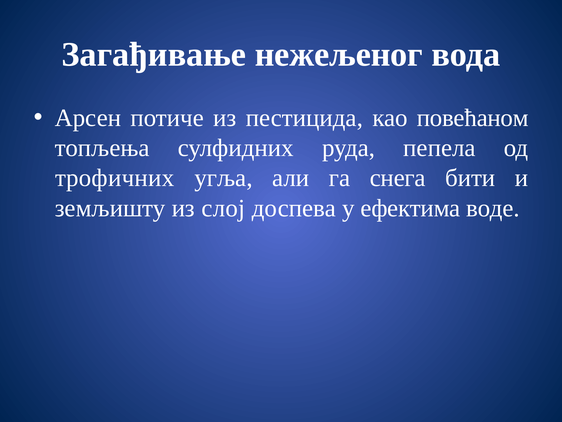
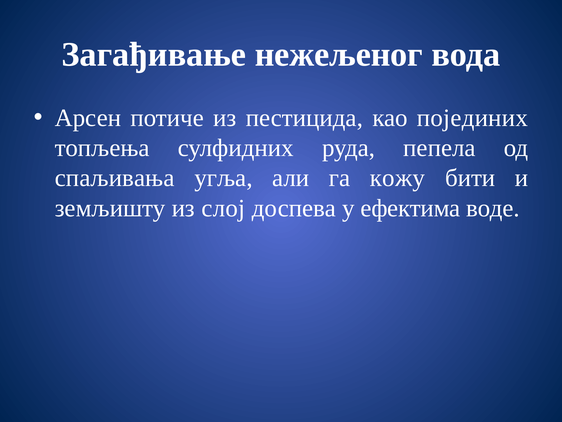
повећаном: повећаном -> појединих
трофичних: трофичних -> спаљивања
снега: снега -> кожу
